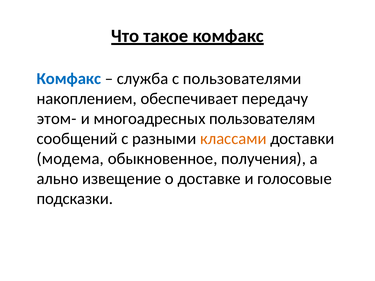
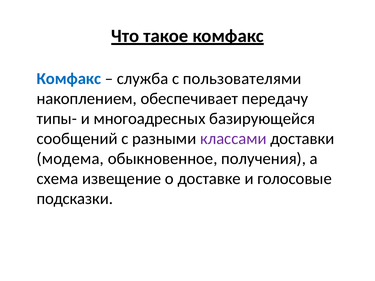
этом-: этом- -> типы-
пользователям: пользователям -> базирующейся
классами colour: orange -> purple
ально: ально -> схема
